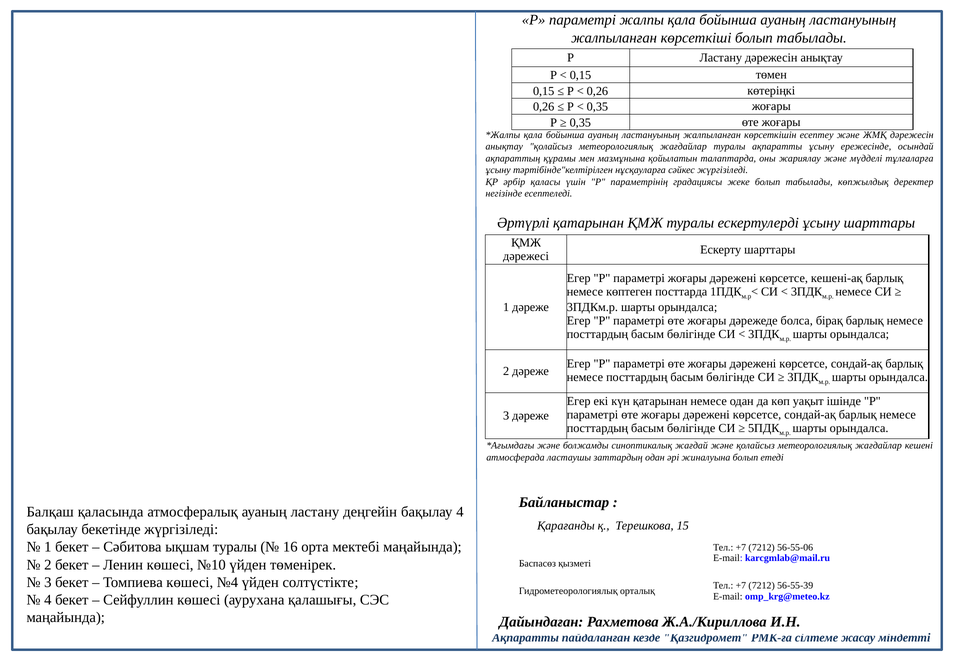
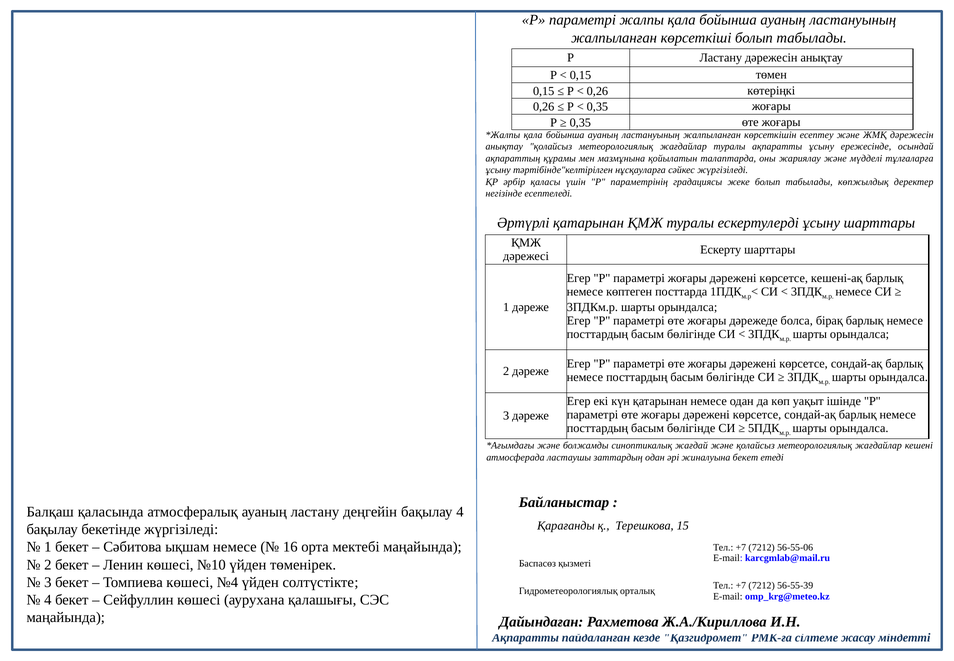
жиналуына болып: болып -> бекет
ықшам туралы: туралы -> немесе
